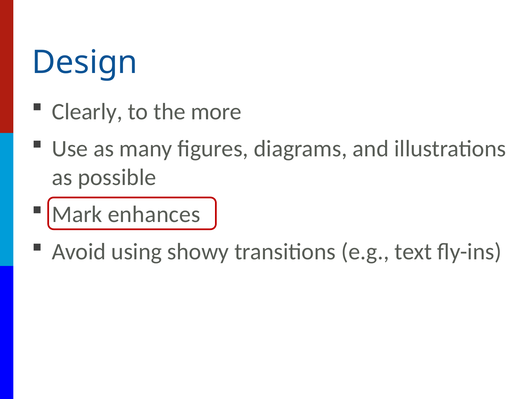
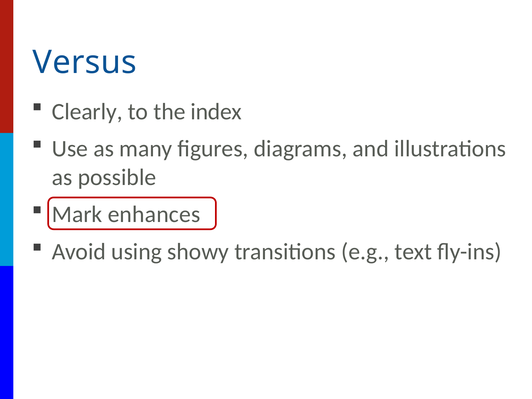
Design: Design -> Versus
more: more -> index
